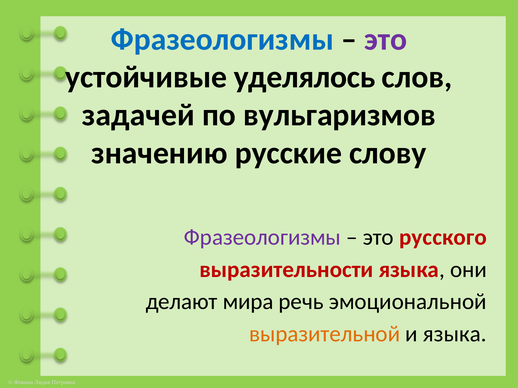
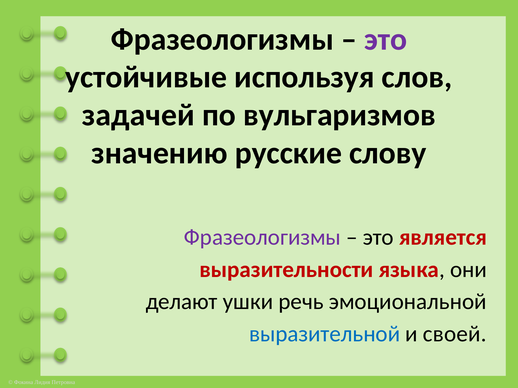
Фразеологизмы at (222, 39) colour: blue -> black
уделялось: уделялось -> используя
русского: русского -> является
мира: мира -> ушки
выразительной colour: orange -> blue
и языка: языка -> своей
